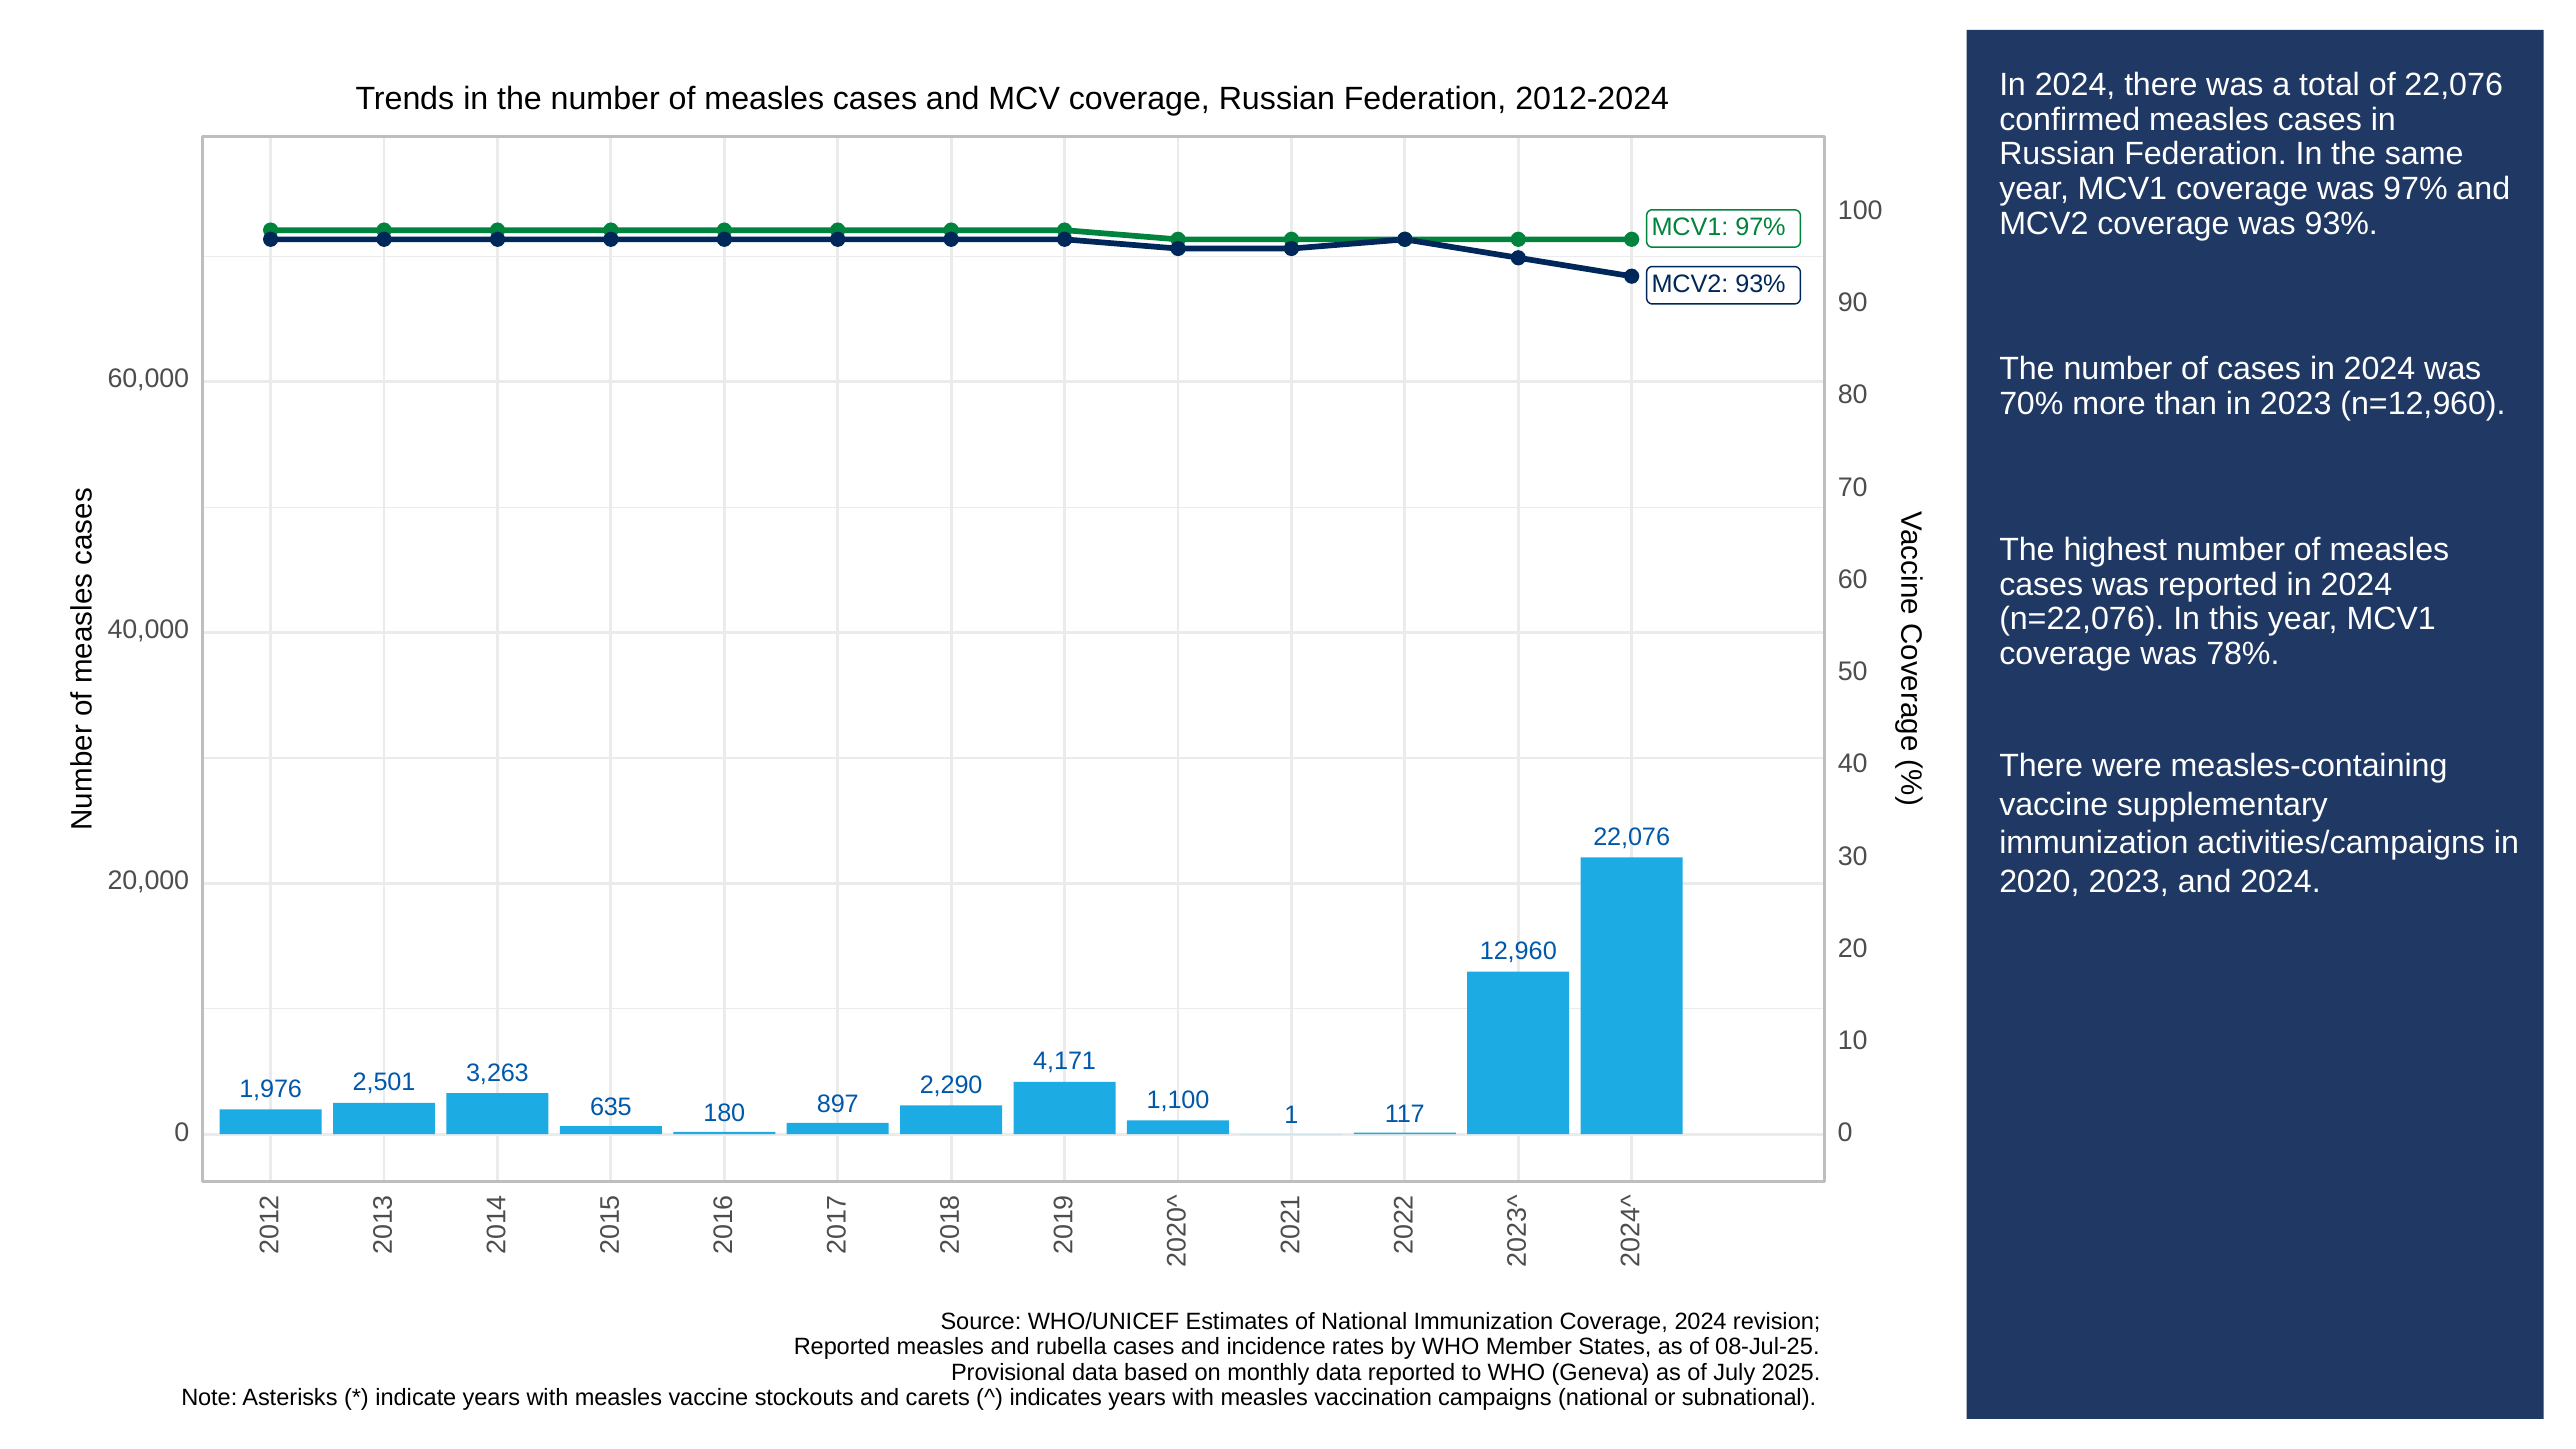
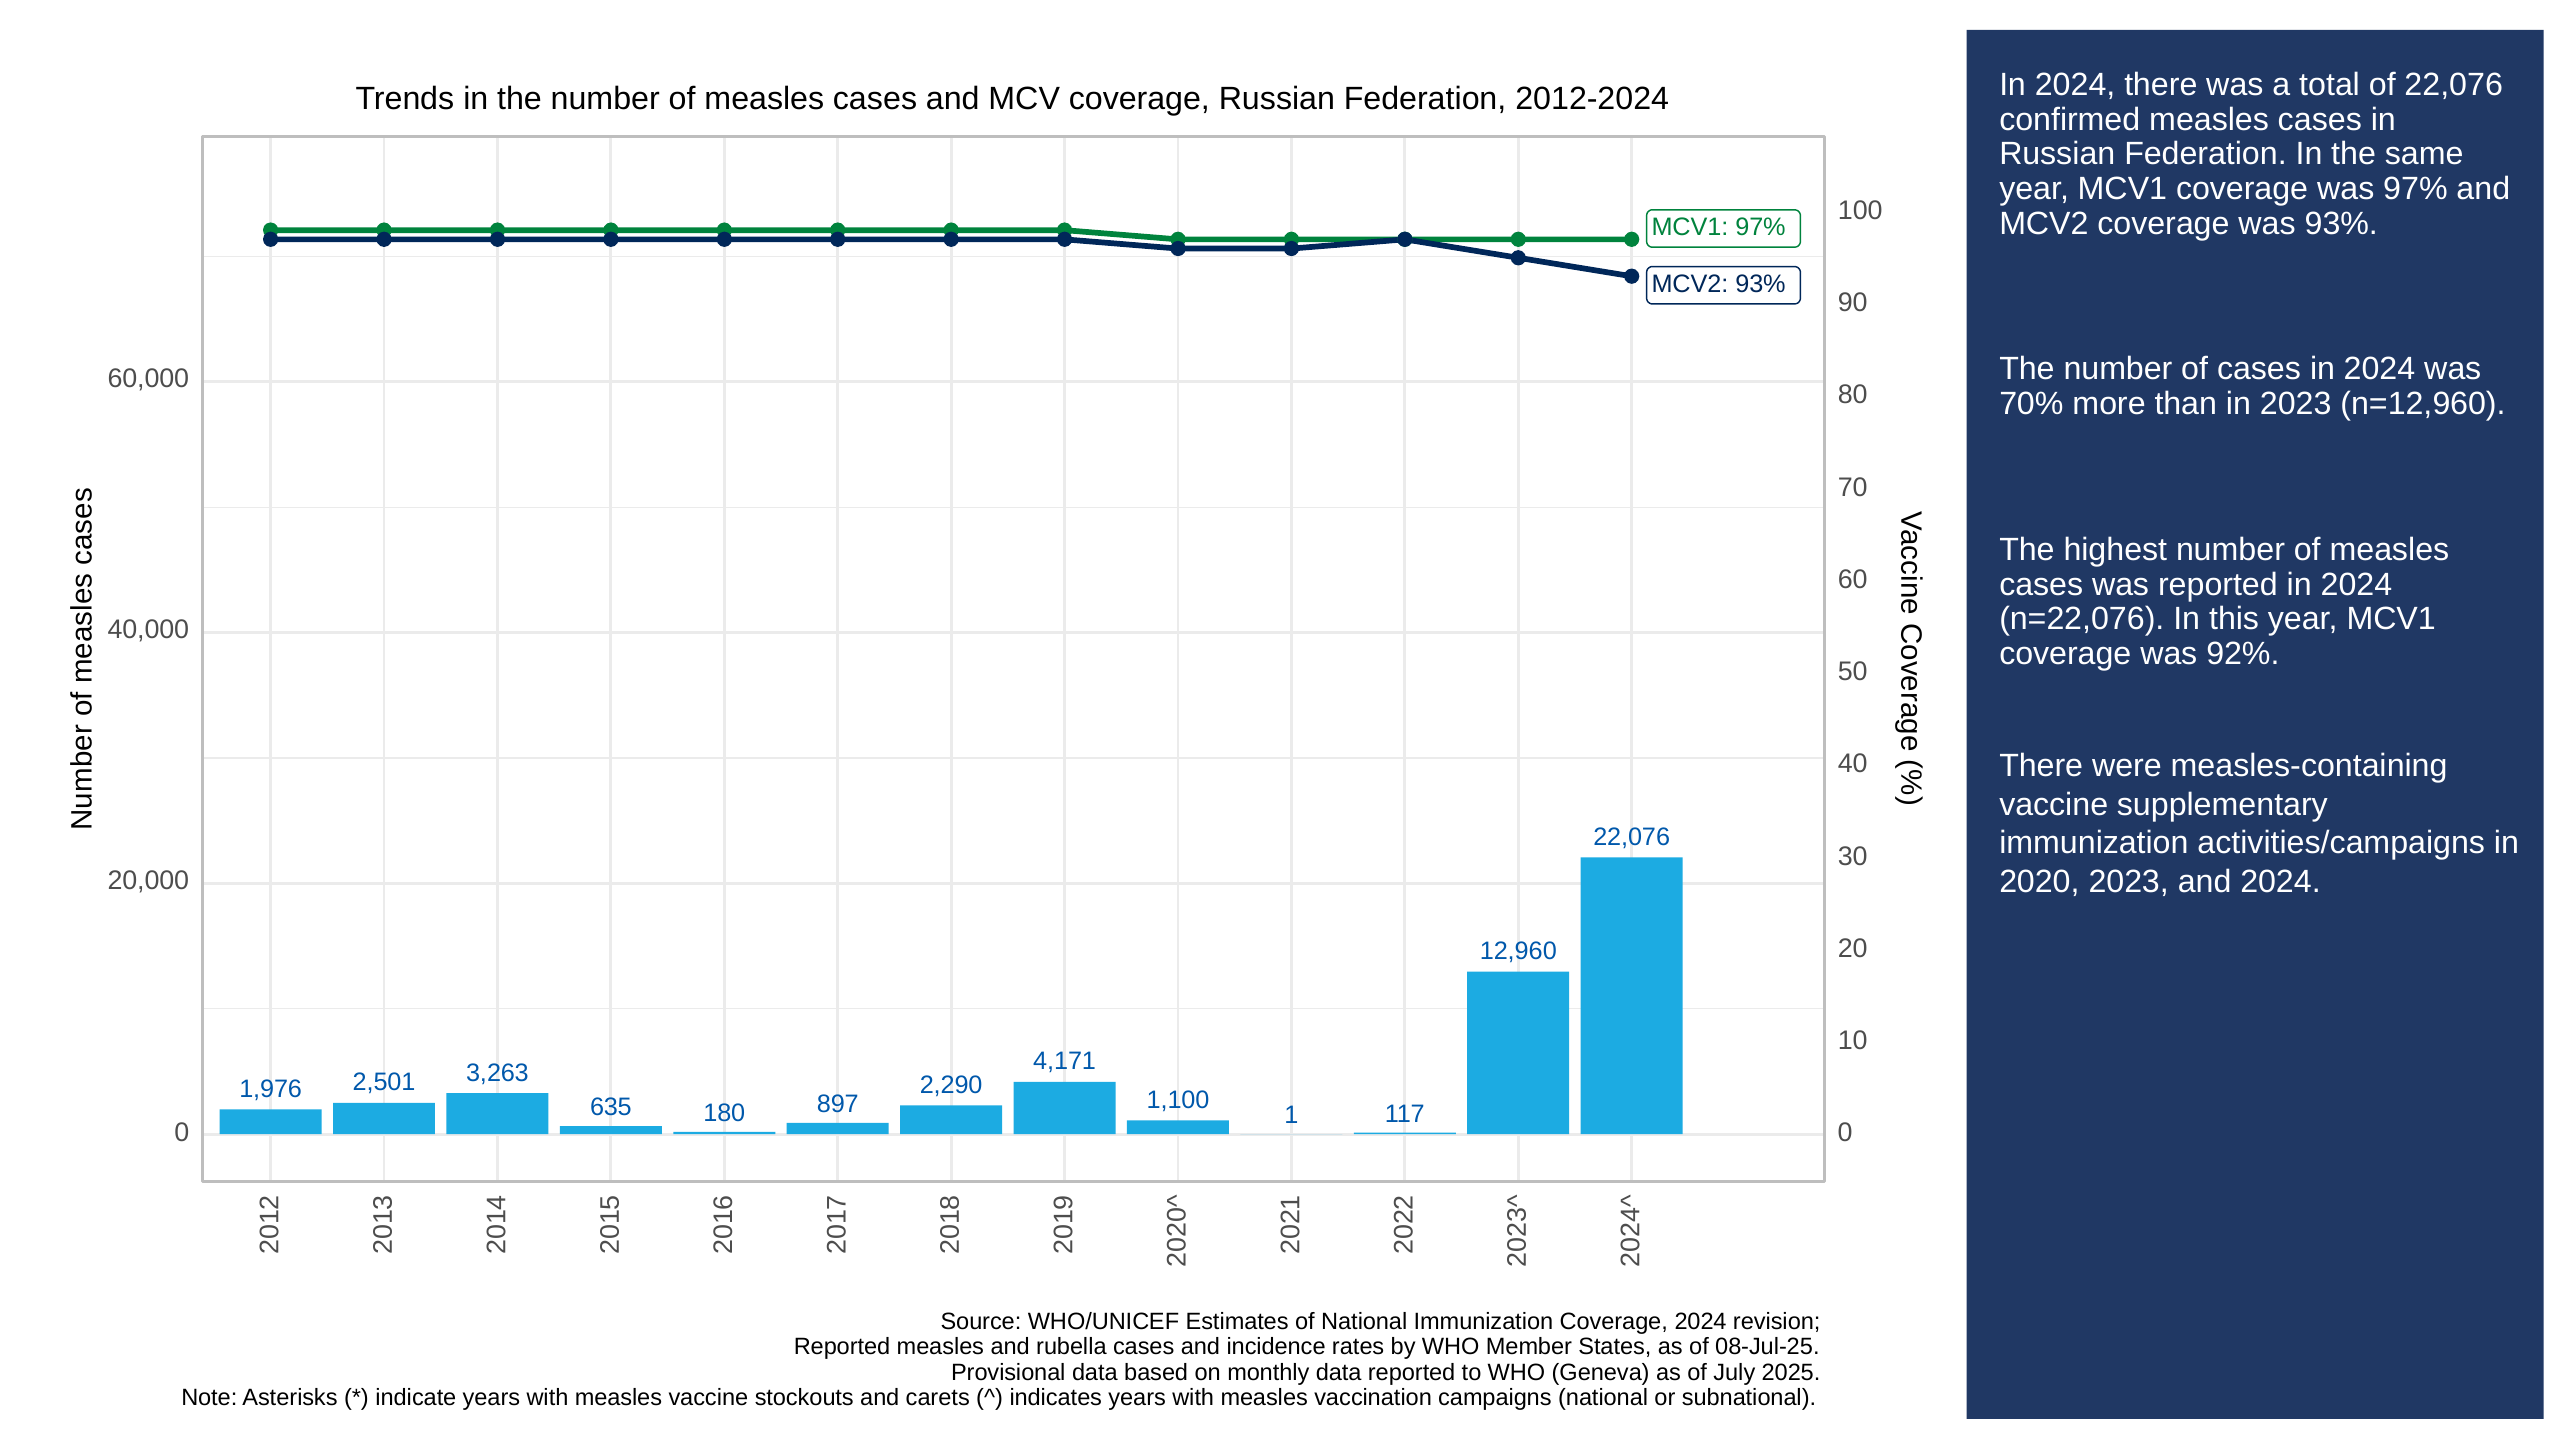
78%: 78% -> 92%
